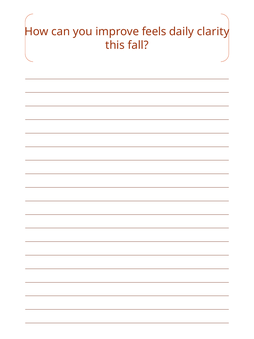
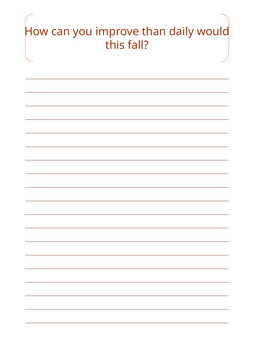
feels: feels -> than
clarity: clarity -> would
